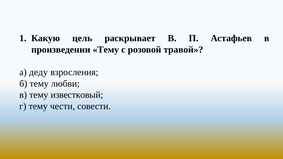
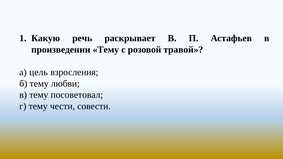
цель: цель -> речь
деду: деду -> цель
известковый: известковый -> посоветовал
